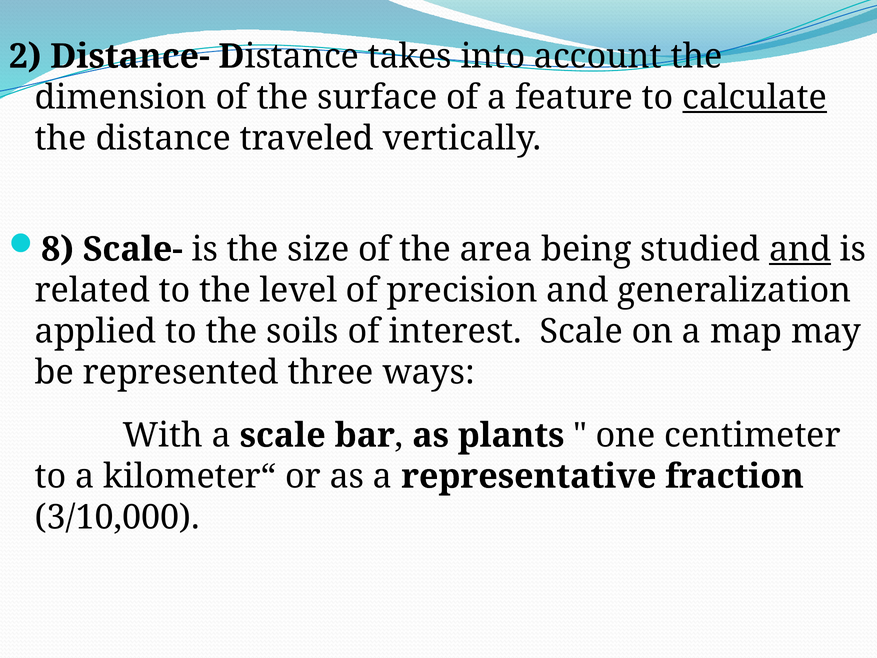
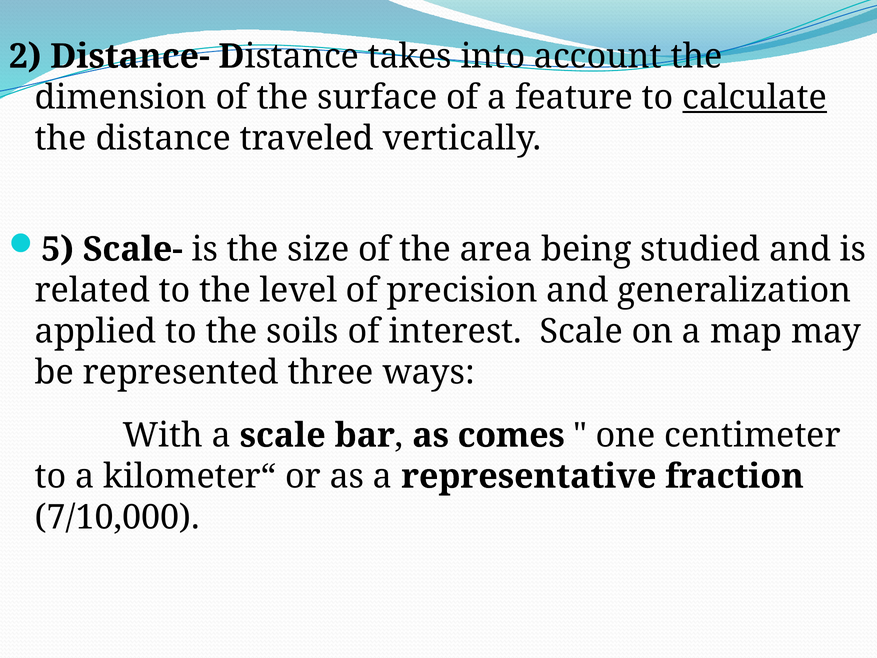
8: 8 -> 5
and at (800, 249) underline: present -> none
plants: plants -> comes
3/10,000: 3/10,000 -> 7/10,000
